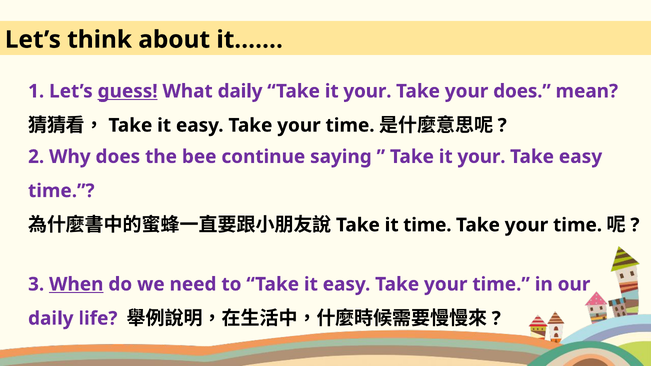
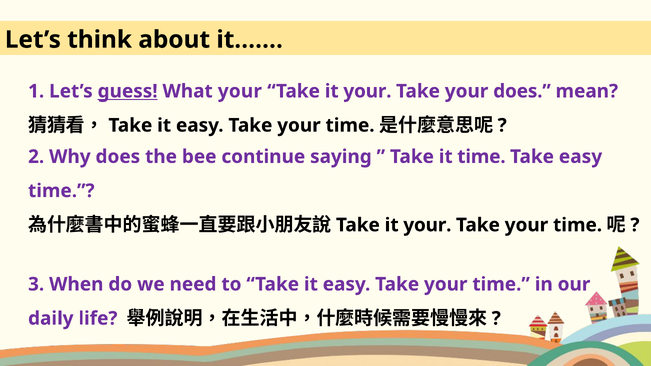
What daily: daily -> your
your at (481, 157): your -> time
time at (427, 225): time -> your
When underline: present -> none
